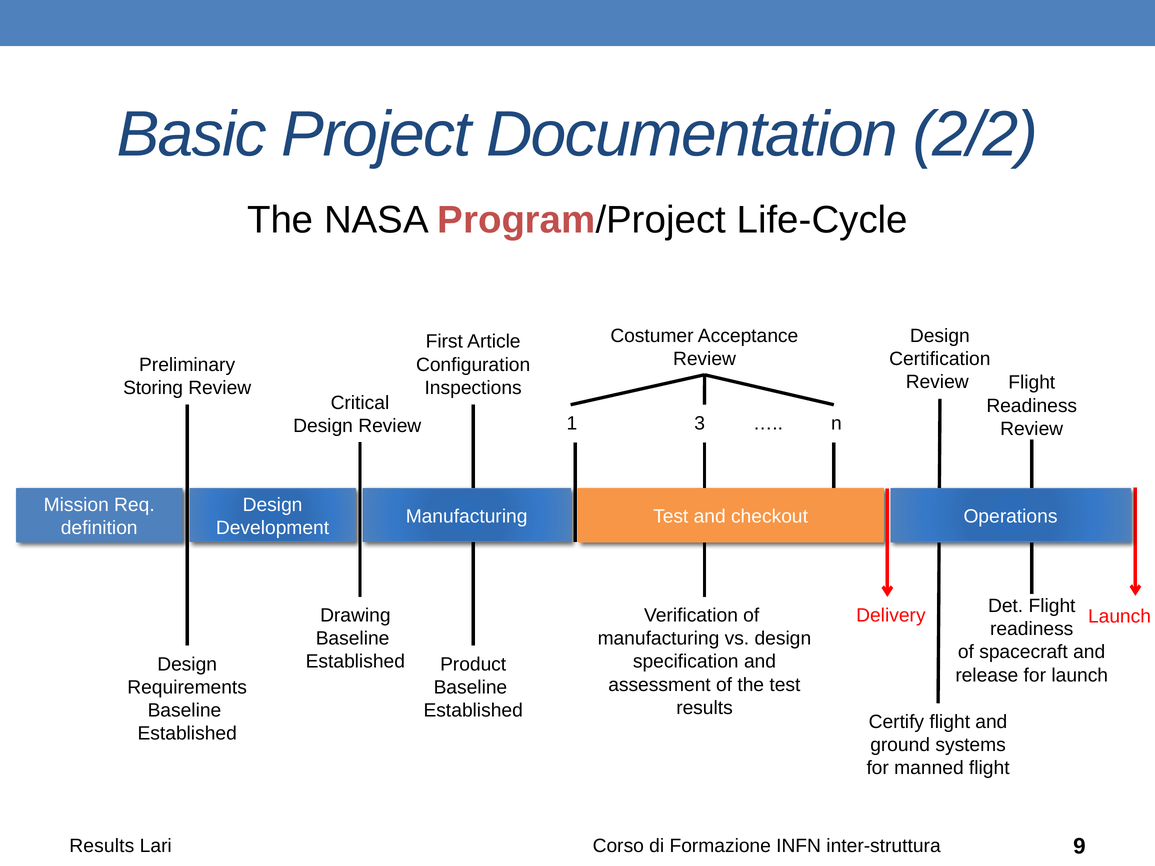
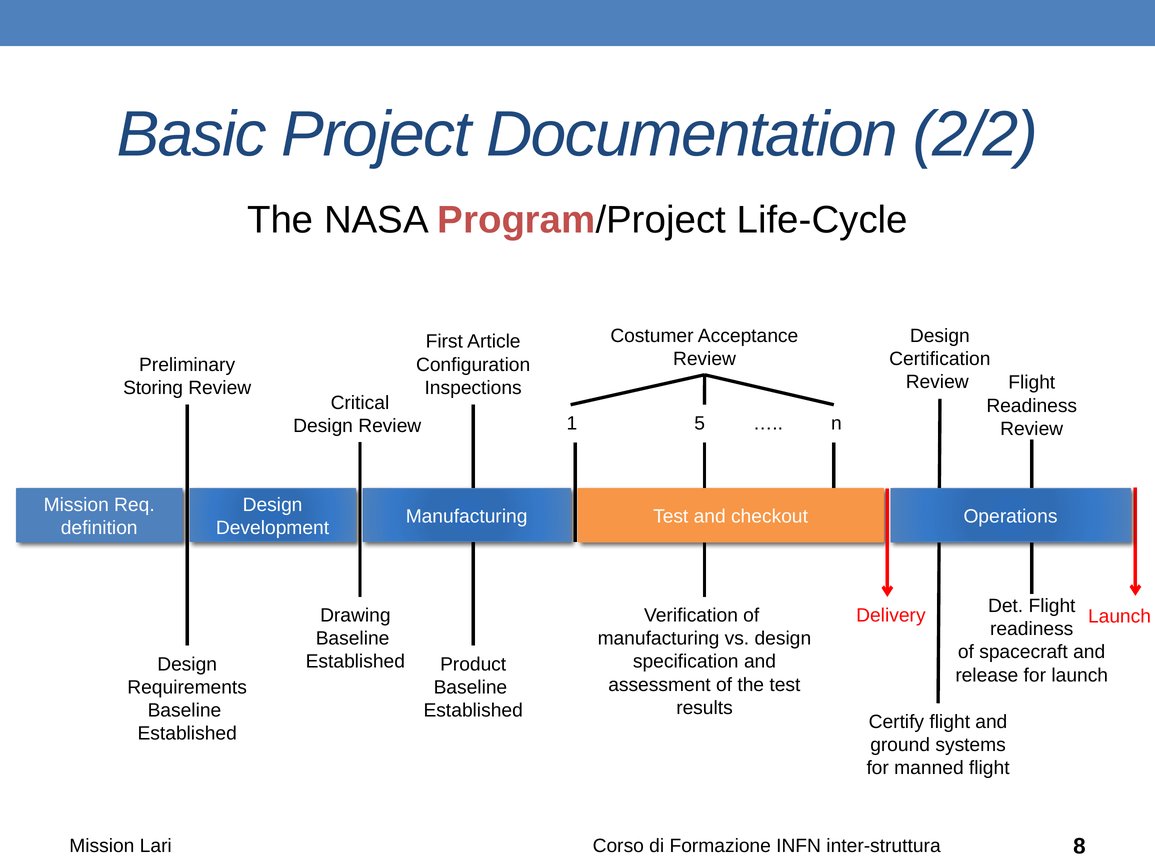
3: 3 -> 5
Results at (102, 846): Results -> Mission
9: 9 -> 8
